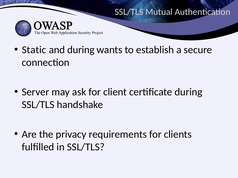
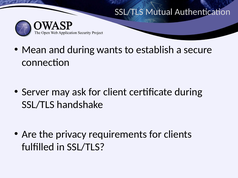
Static: Static -> Mean
